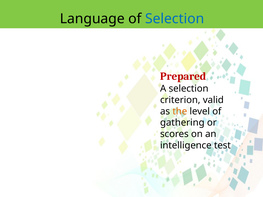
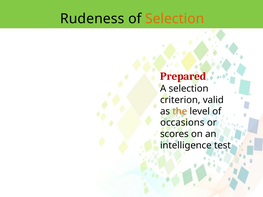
Language: Language -> Rudeness
Selection at (175, 19) colour: blue -> orange
gathering: gathering -> occasions
